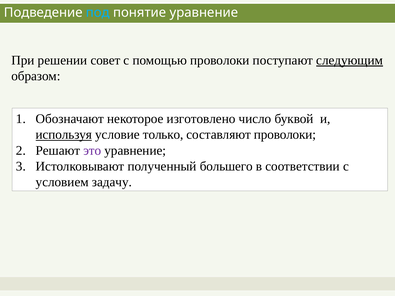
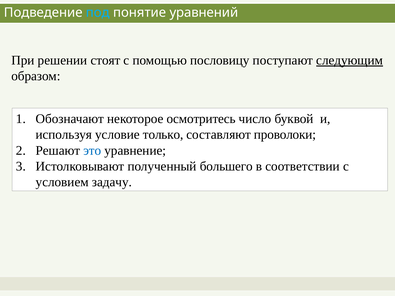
понятие уравнение: уравнение -> уравнений
совет: совет -> стоят
помощью проволоки: проволоки -> пословицу
изготовлено: изготовлено -> осмотритесь
используя underline: present -> none
это colour: purple -> blue
